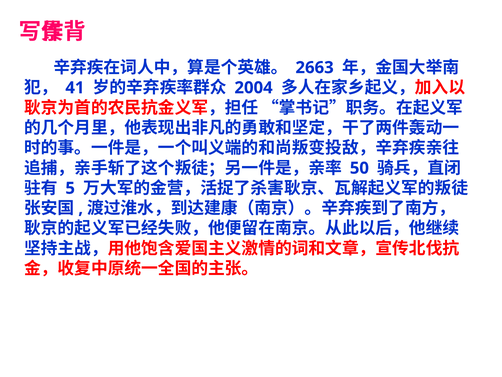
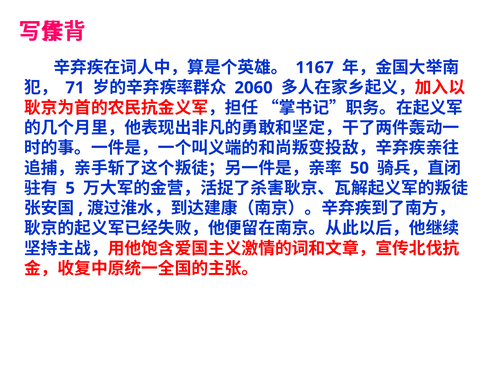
2663: 2663 -> 1167
41: 41 -> 71
2004: 2004 -> 2060
